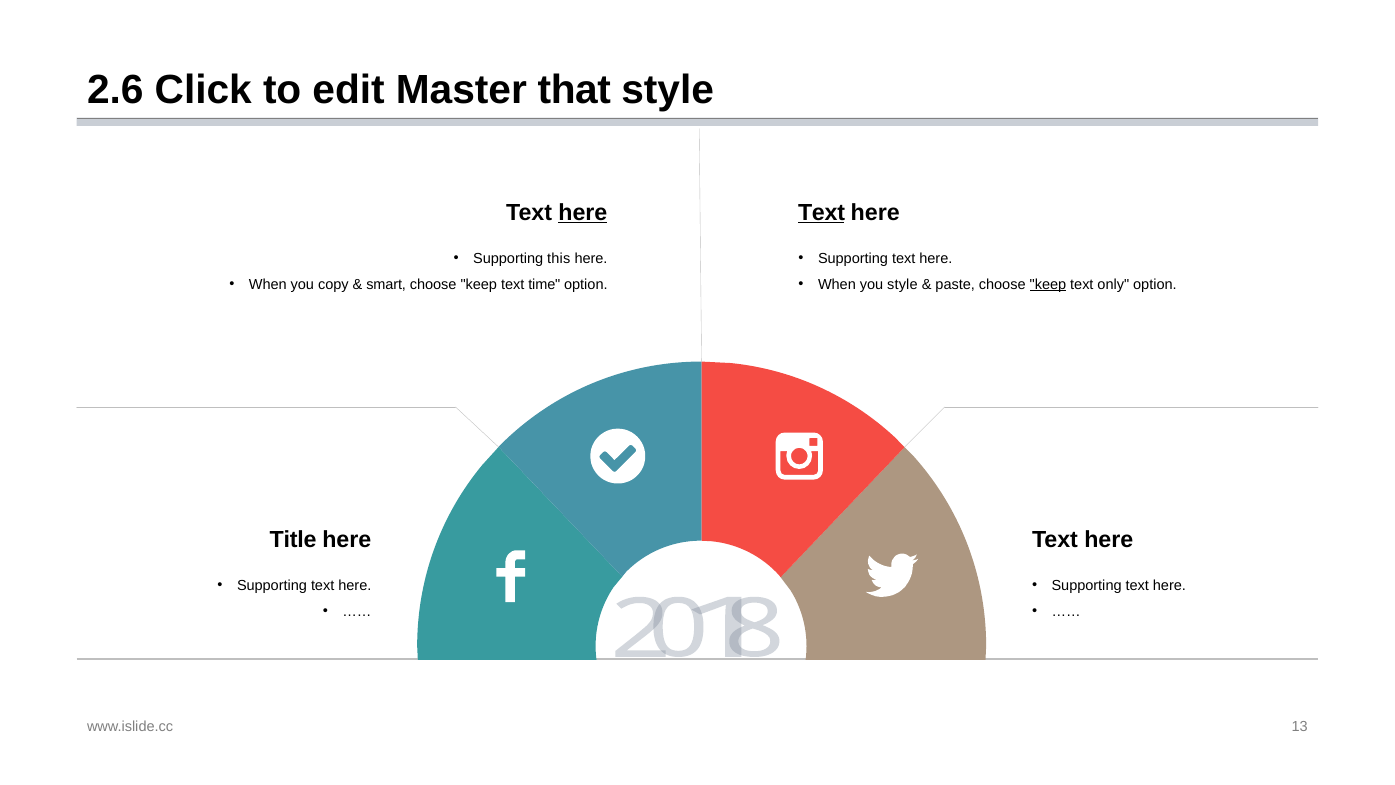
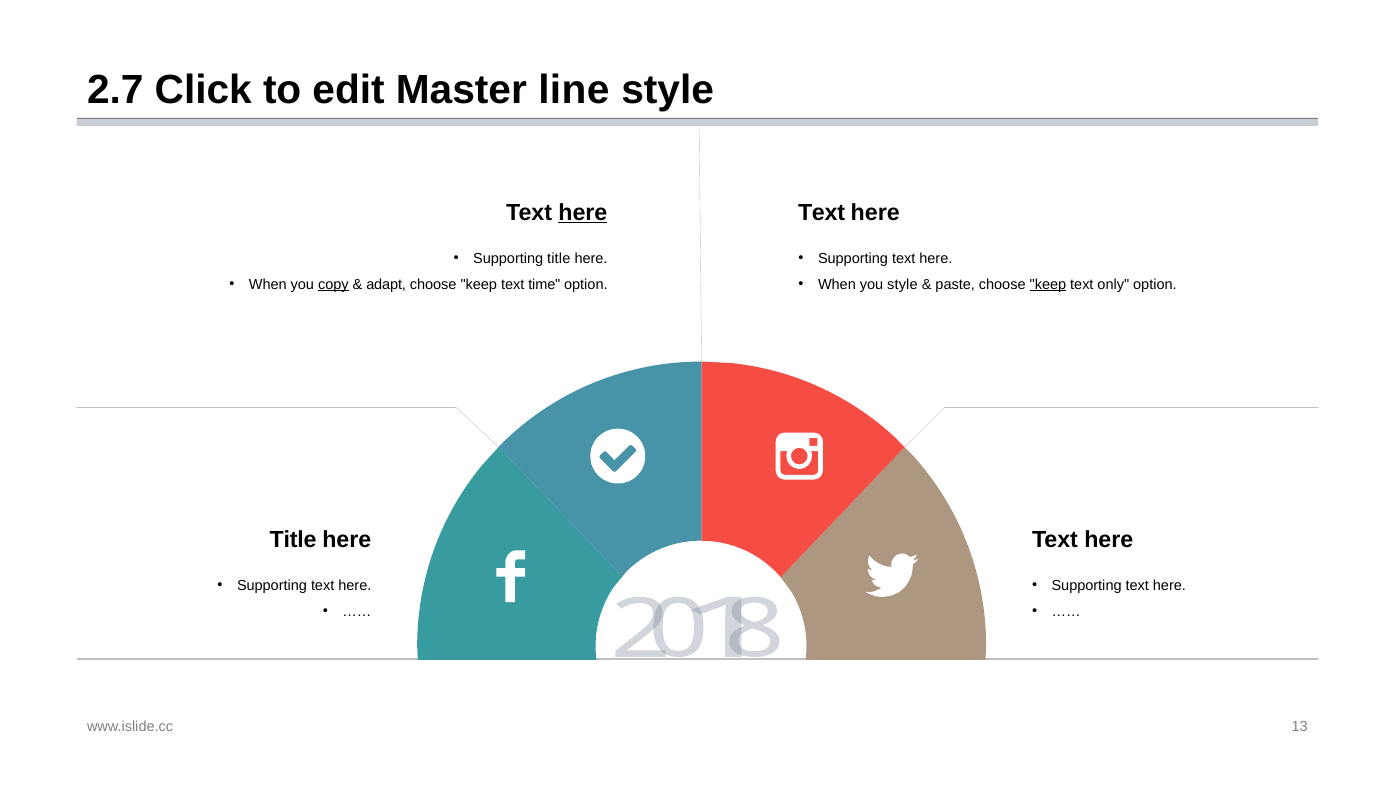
2.6: 2.6 -> 2.7
that: that -> line
Text at (822, 212) underline: present -> none
Supporting this: this -> title
copy underline: none -> present
smart: smart -> adapt
